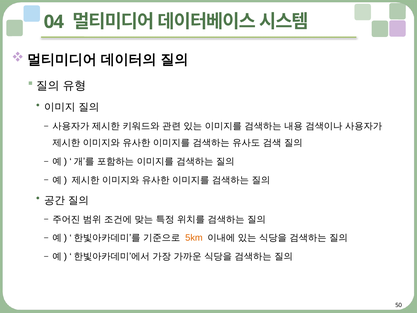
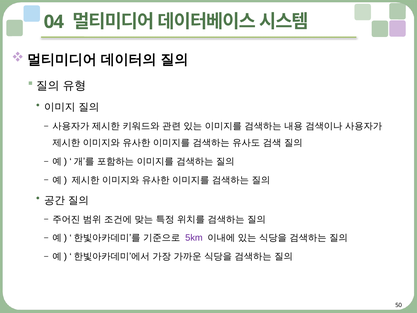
5km colour: orange -> purple
